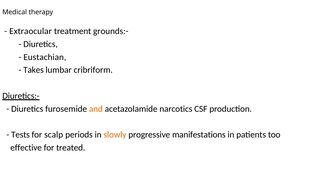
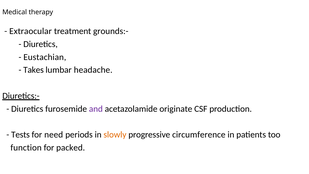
cribriform: cribriform -> headache
and colour: orange -> purple
narcotics: narcotics -> originate
scalp: scalp -> need
manifestations: manifestations -> circumference
effective: effective -> function
treated: treated -> packed
